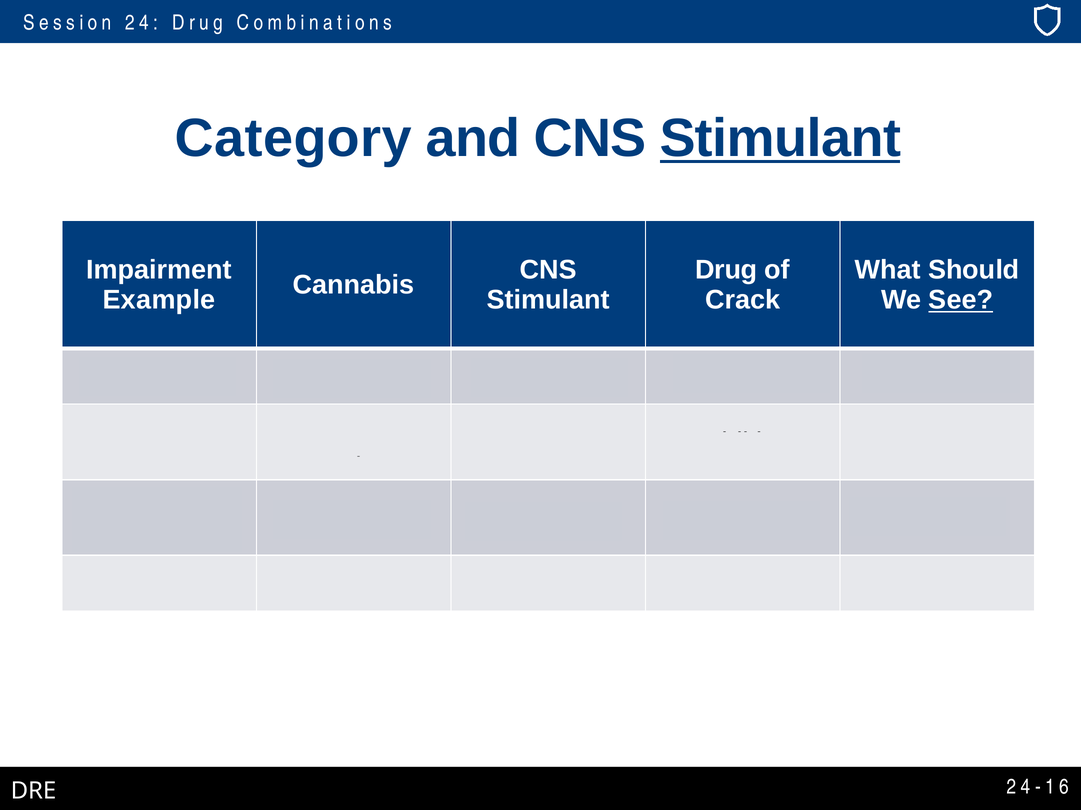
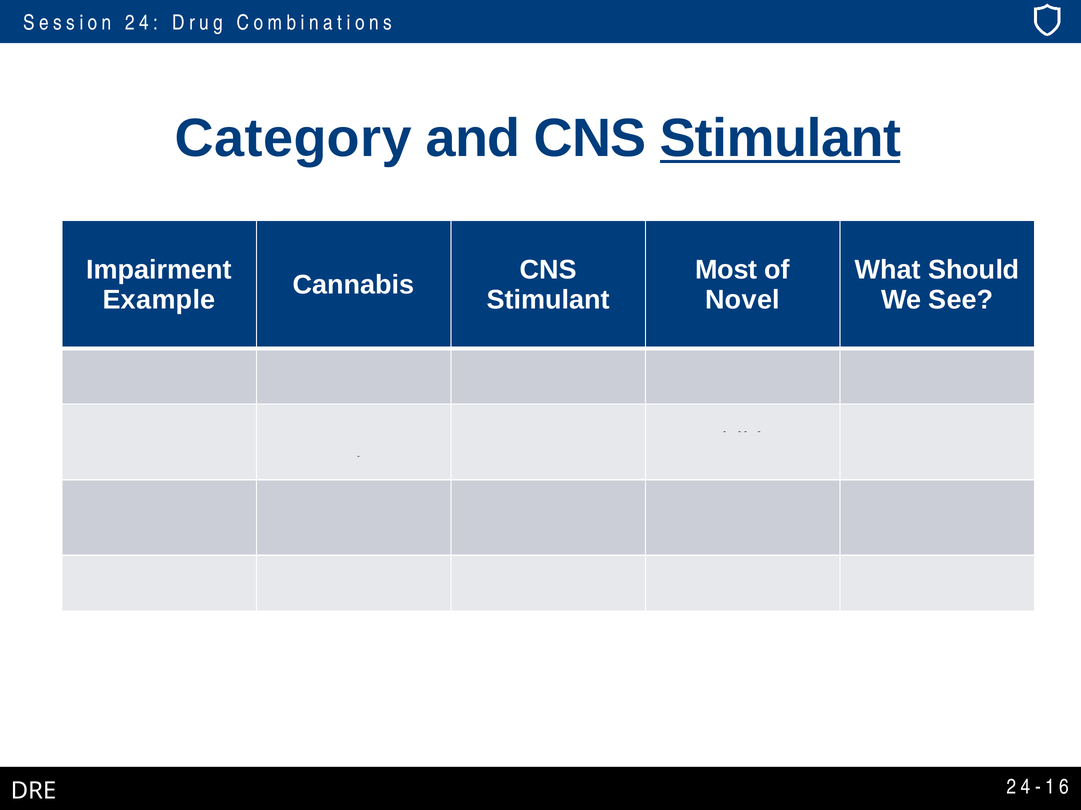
Drug at (726, 270): Drug -> Most
Crack: Crack -> Novel
See underline: present -> none
